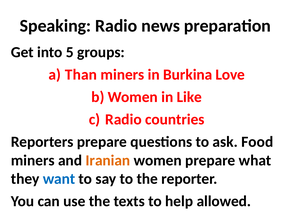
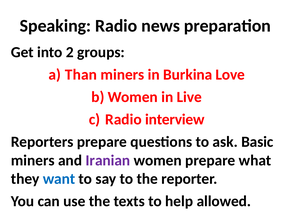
5: 5 -> 2
Like: Like -> Live
countries: countries -> interview
Food: Food -> Basic
Iranian colour: orange -> purple
